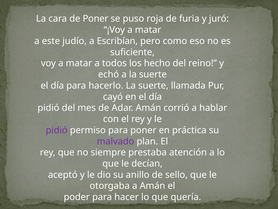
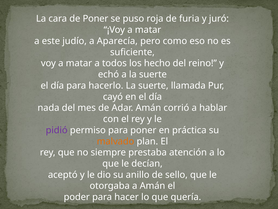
Escribían: Escribían -> Aparecía
pidió at (48, 108): pidió -> nada
malvado colour: purple -> orange
